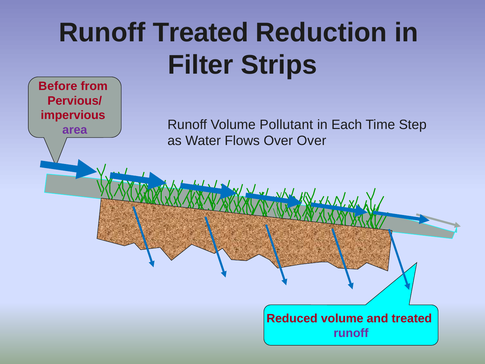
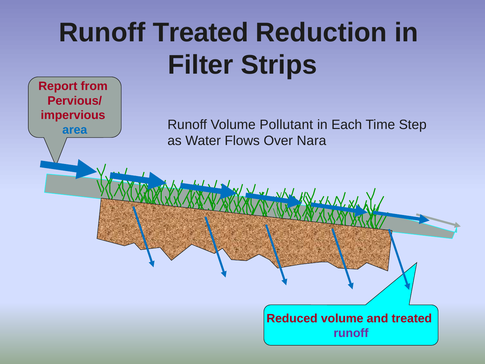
Before: Before -> Report
area colour: purple -> blue
Over Over: Over -> Nara
